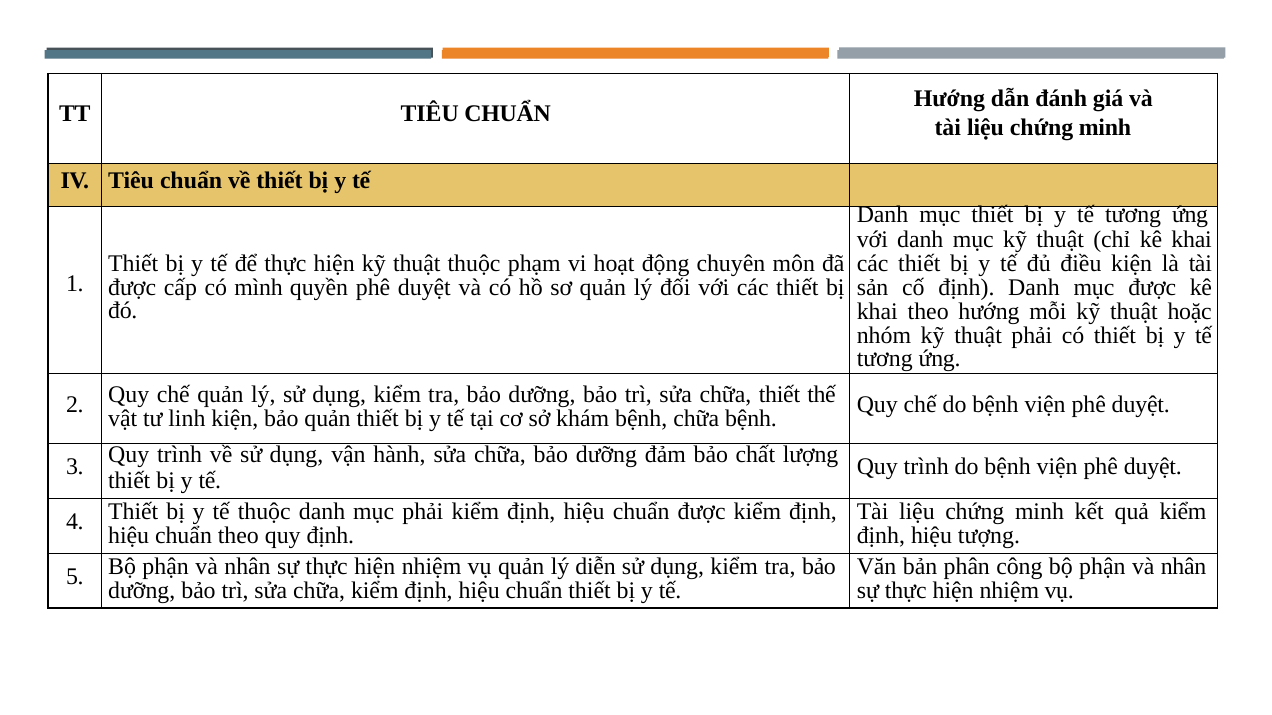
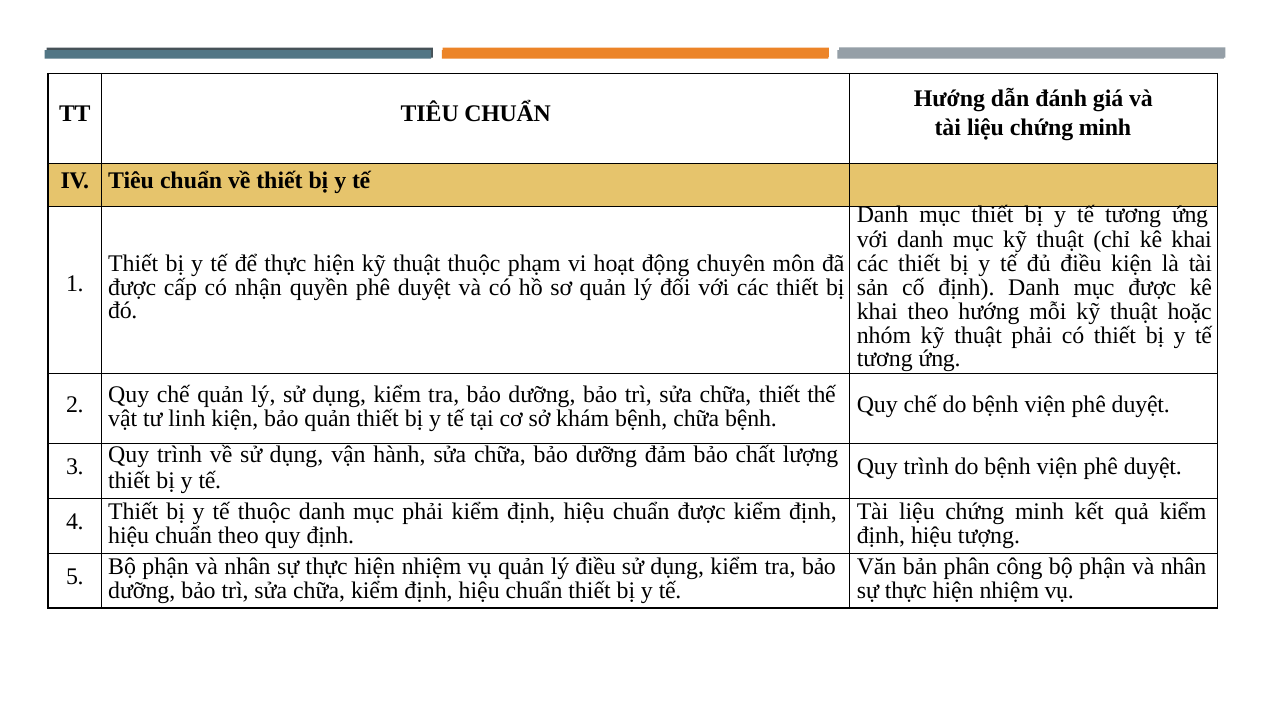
mình: mình -> nhận
lý diễn: diễn -> điều
